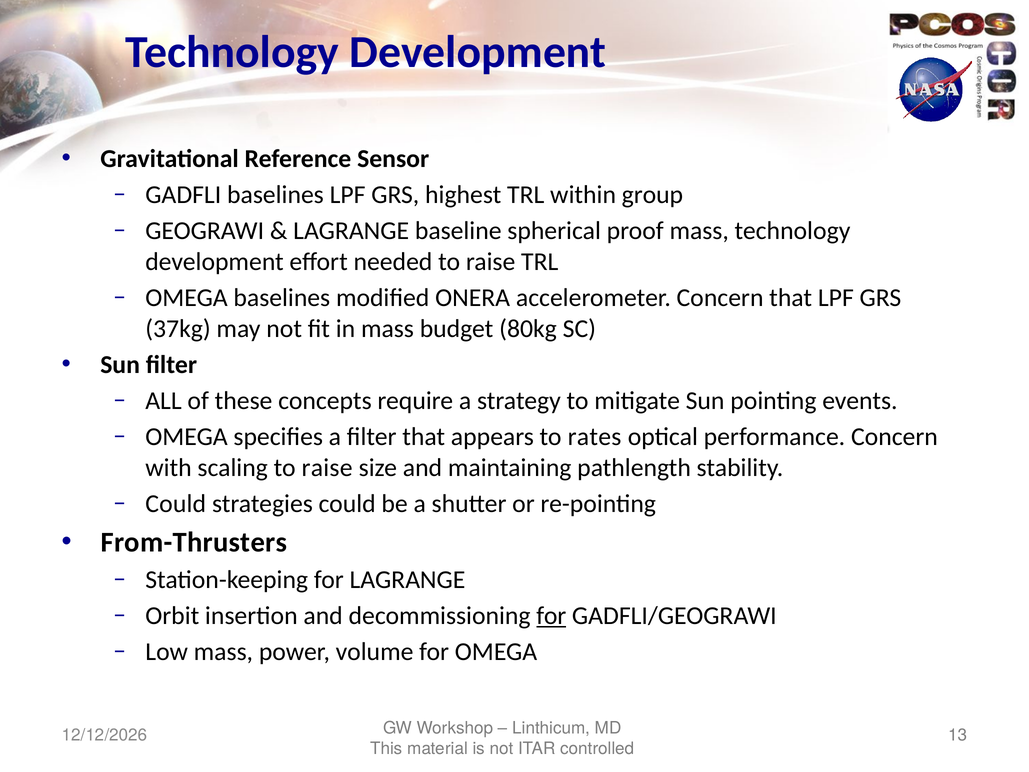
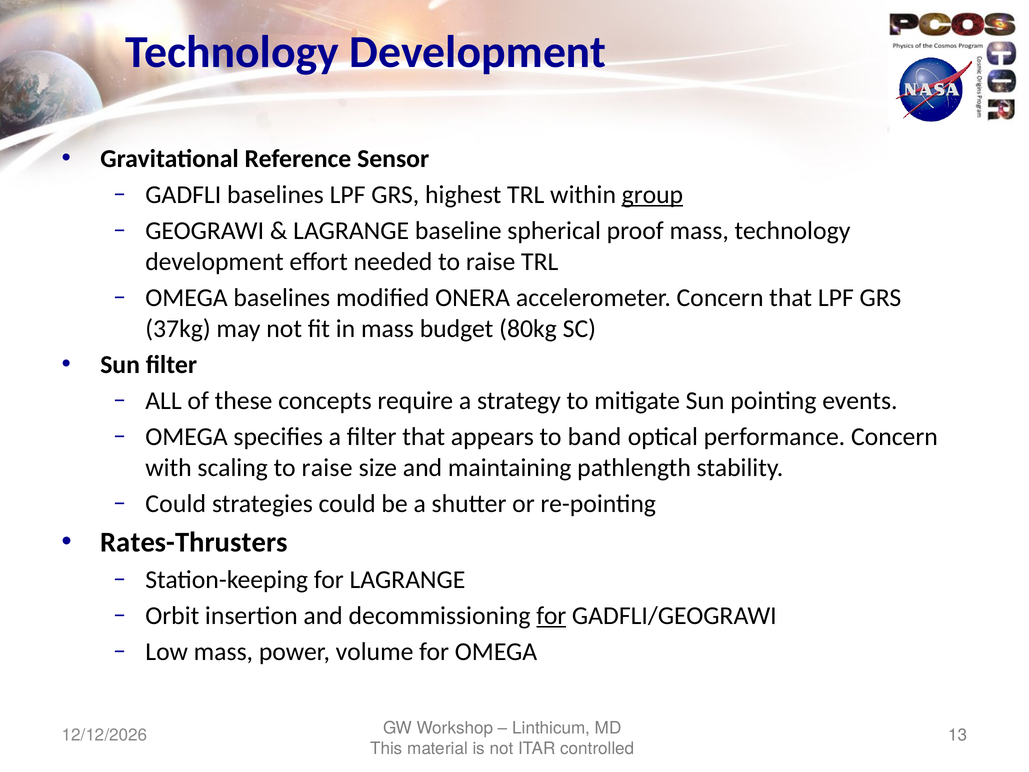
group underline: none -> present
rates: rates -> band
From-Thrusters: From-Thrusters -> Rates-Thrusters
